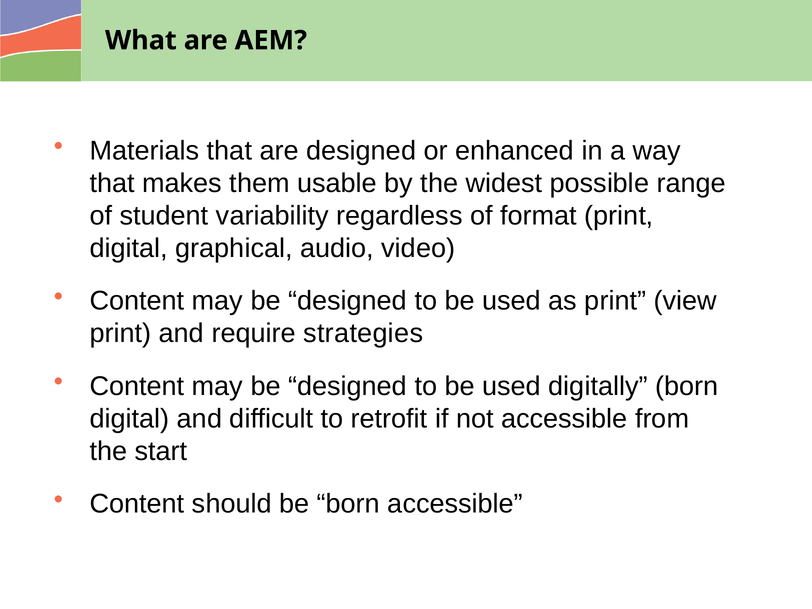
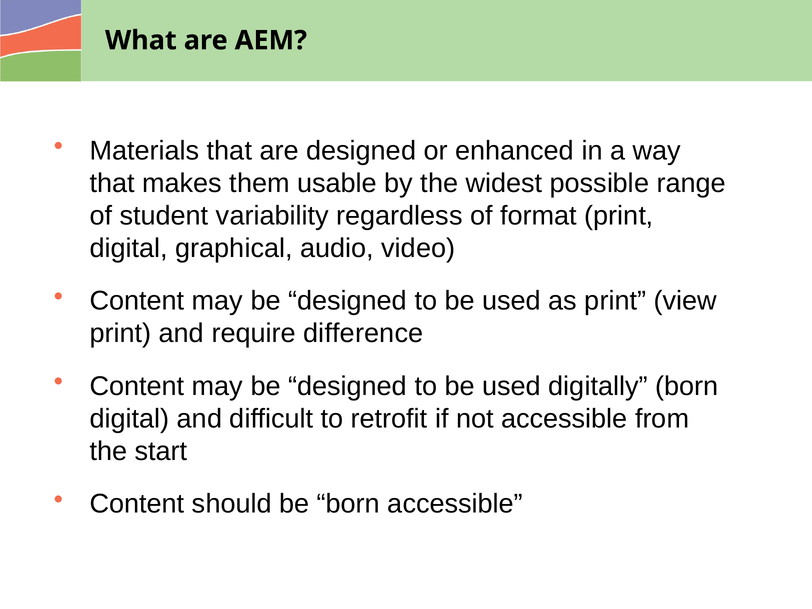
strategies: strategies -> difference
